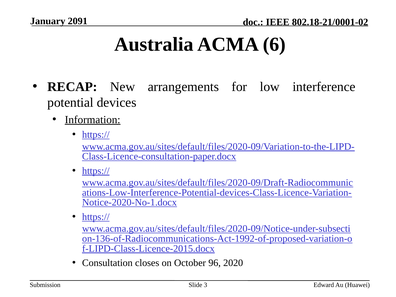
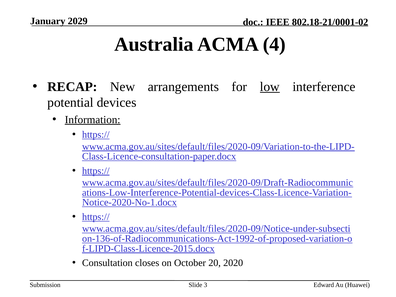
2091: 2091 -> 2029
6: 6 -> 4
low underline: none -> present
96: 96 -> 20
